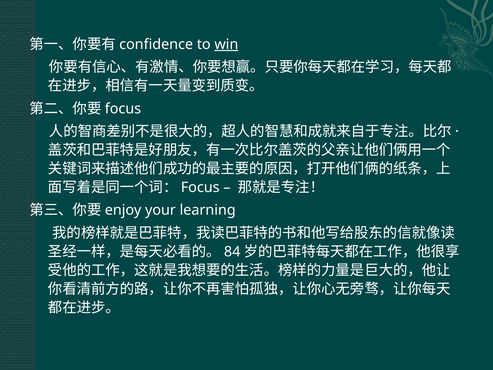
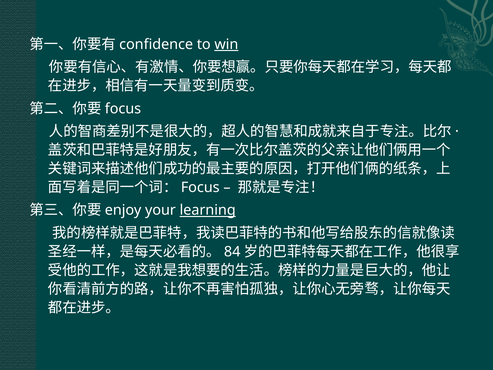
learning underline: none -> present
